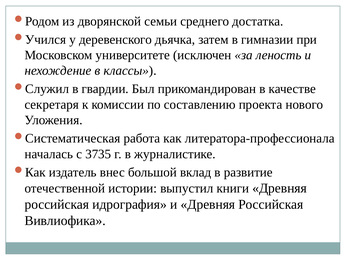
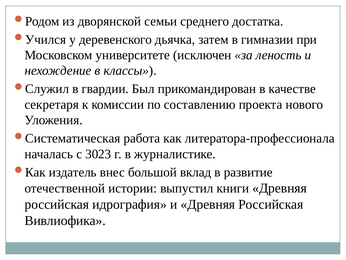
3735: 3735 -> 3023
